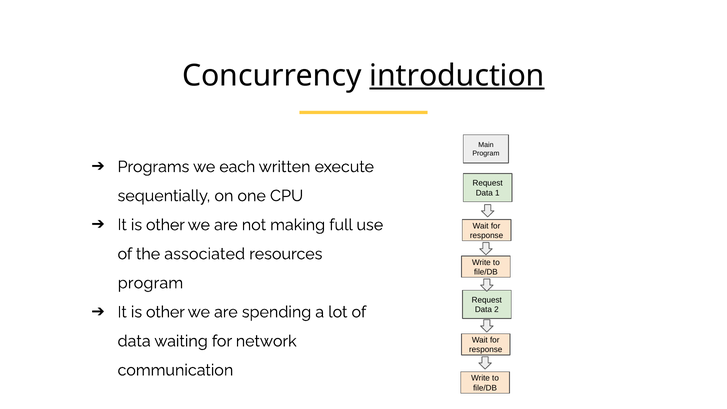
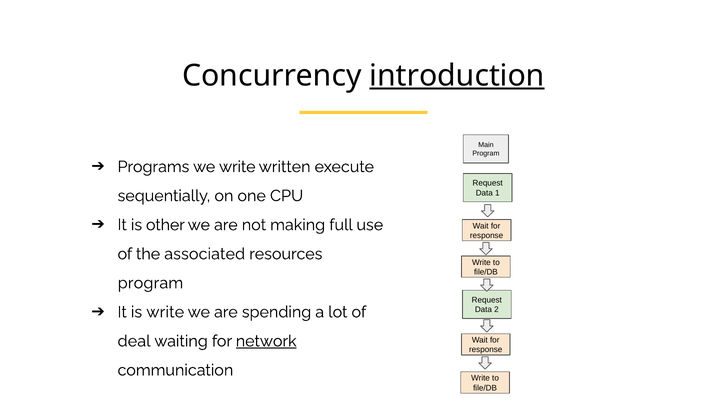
we each: each -> write
other at (165, 312): other -> write
data at (134, 341): data -> deal
network underline: none -> present
